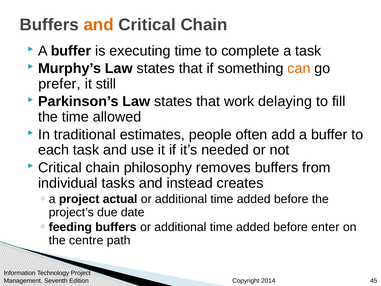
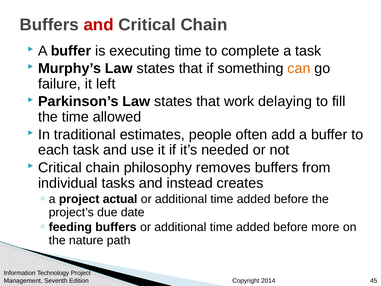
and at (99, 25) colour: orange -> red
prefer: prefer -> failure
still: still -> left
enter: enter -> more
centre: centre -> nature
